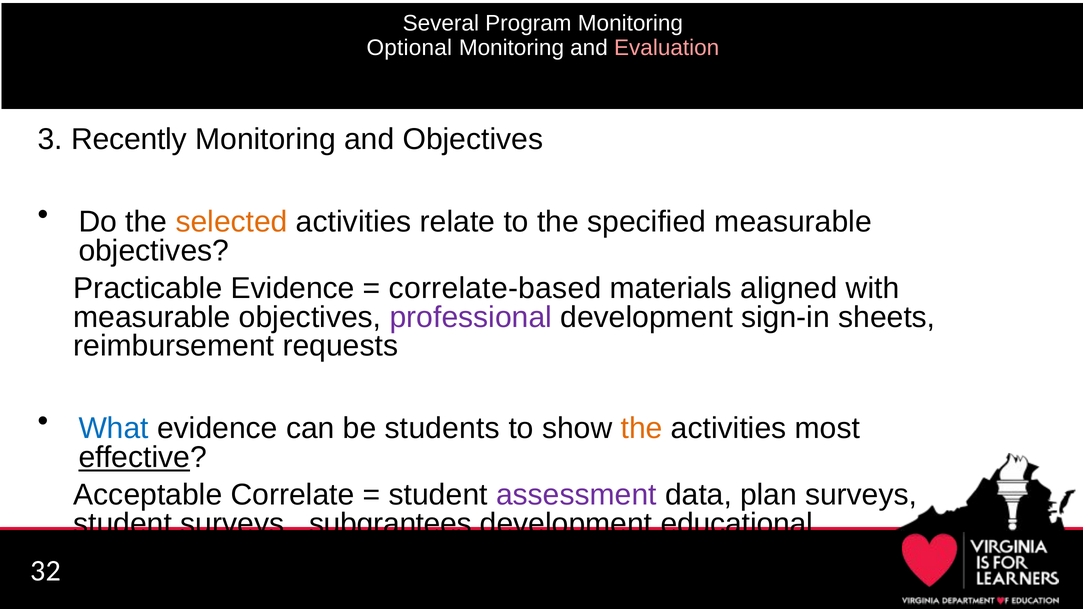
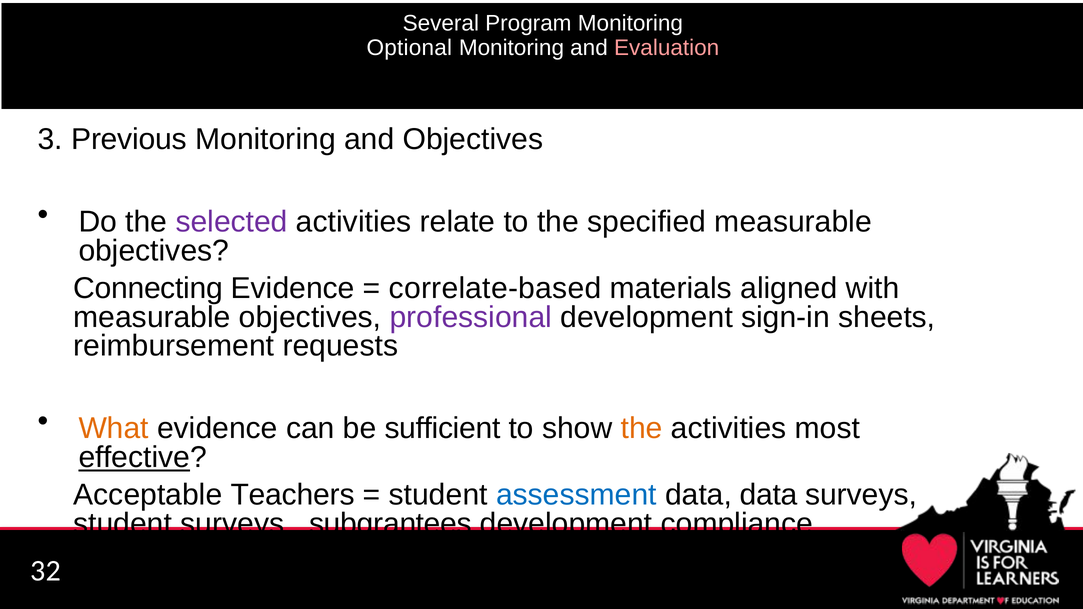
Recently: Recently -> Previous
selected colour: orange -> purple
Practicable: Practicable -> Connecting
What colour: blue -> orange
students: students -> sufficient
Correlate: Correlate -> Teachers
assessment colour: purple -> blue
data plan: plan -> data
educational: educational -> compliance
